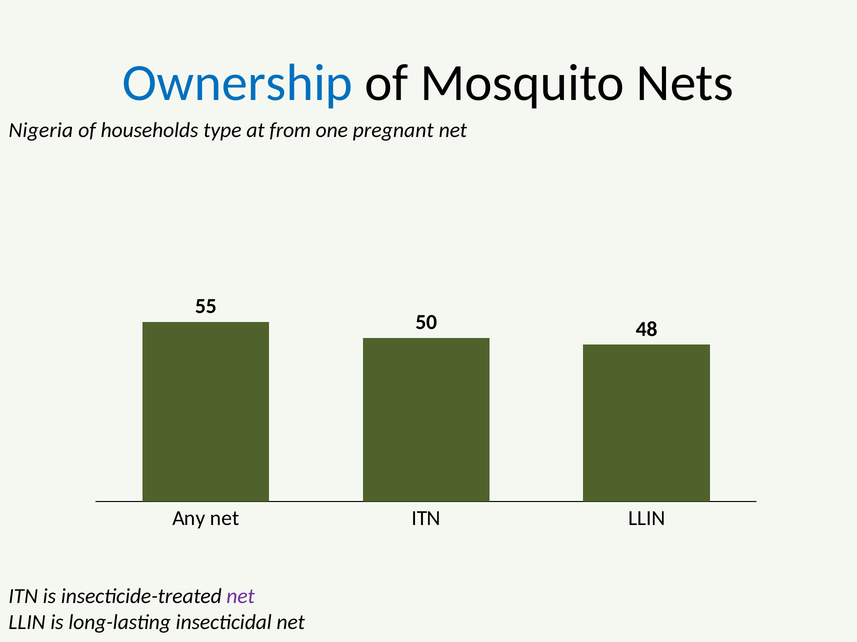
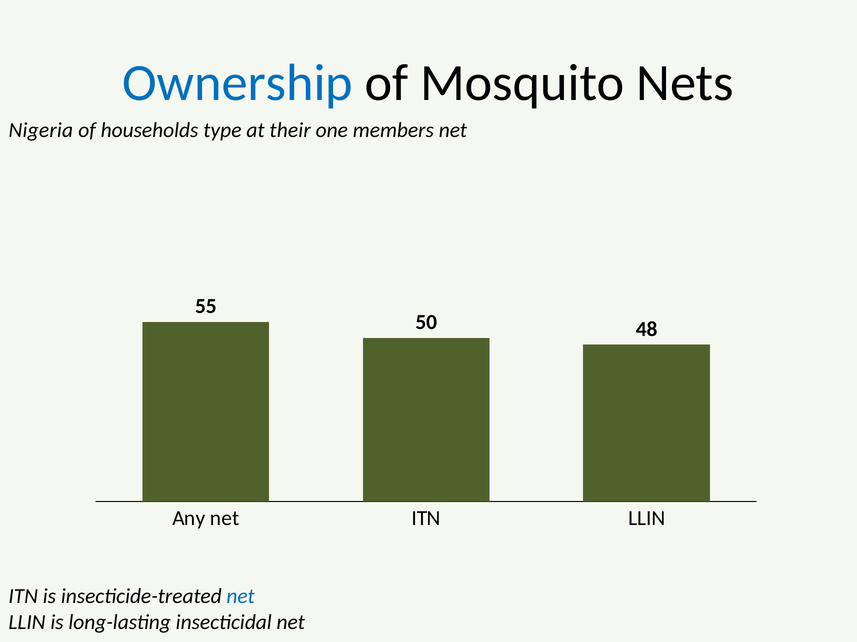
from: from -> their
pregnant: pregnant -> members
net at (241, 597) colour: purple -> blue
